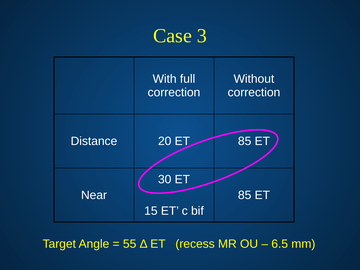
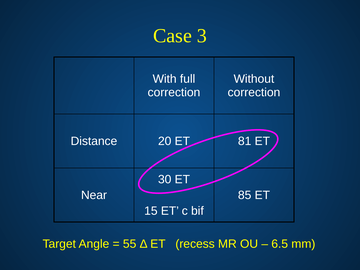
85 at (245, 141): 85 -> 81
